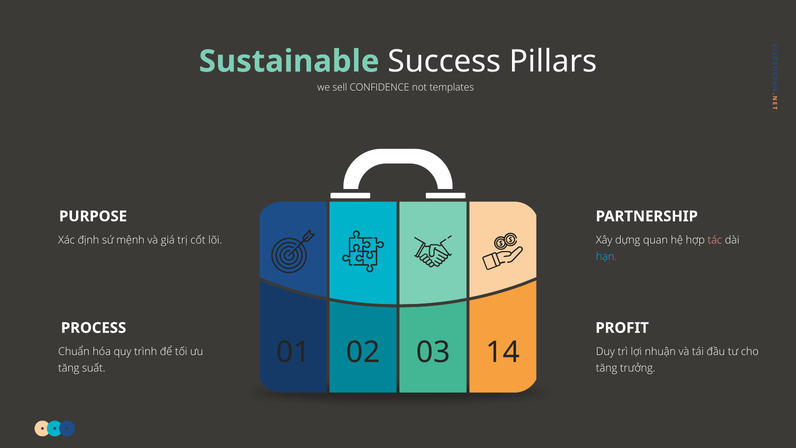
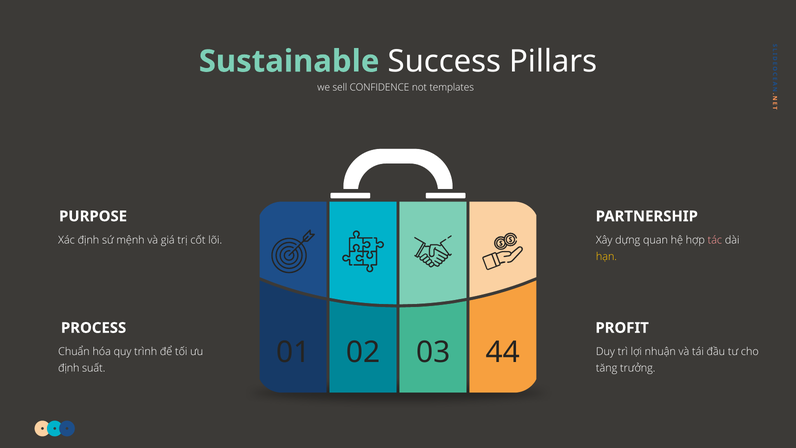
hạn colour: light blue -> yellow
14: 14 -> 44
tăng at (69, 368): tăng -> định
